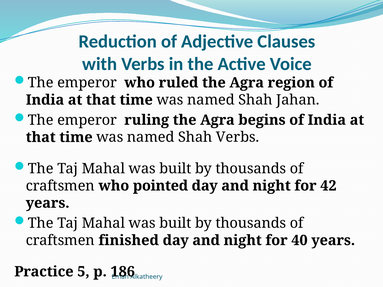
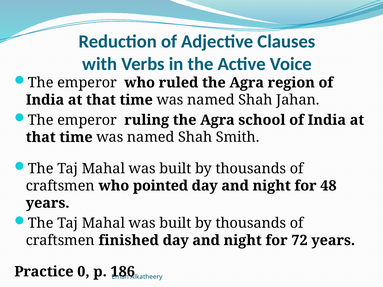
begins: begins -> school
Shah Verbs: Verbs -> Smith
42: 42 -> 48
40: 40 -> 72
5: 5 -> 0
